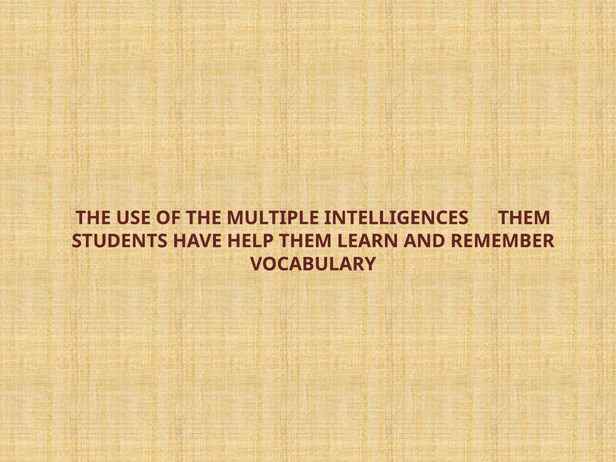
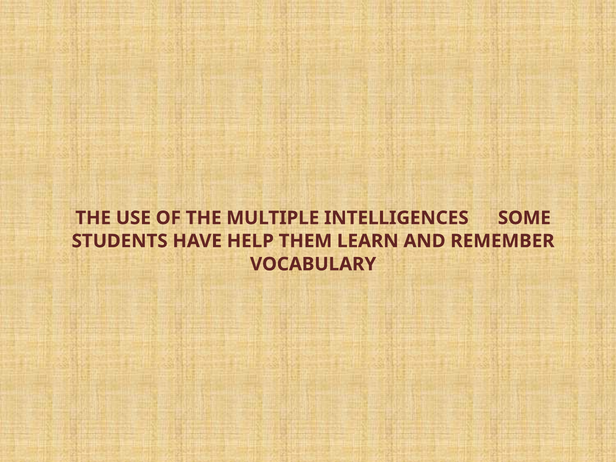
INTELLIGENCES THEM: THEM -> SOME
